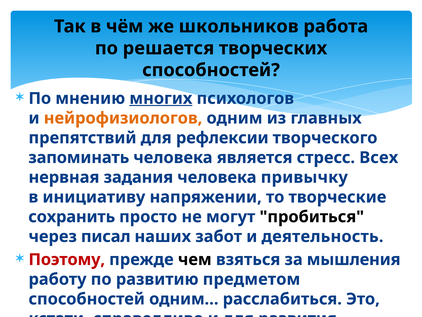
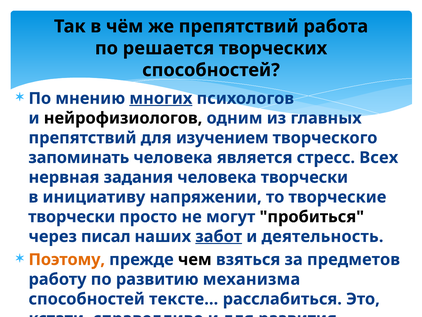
же школьников: школьников -> препятствий
нейрофизиологов colour: orange -> black
рефлексии: рефлексии -> изучением
человека привычку: привычку -> творчески
сохранить at (72, 216): сохранить -> творчески
забот underline: none -> present
Поэтому colour: red -> orange
мышления: мышления -> предметов
предметом: предметом -> механизма
одним…: одним… -> тексте…
